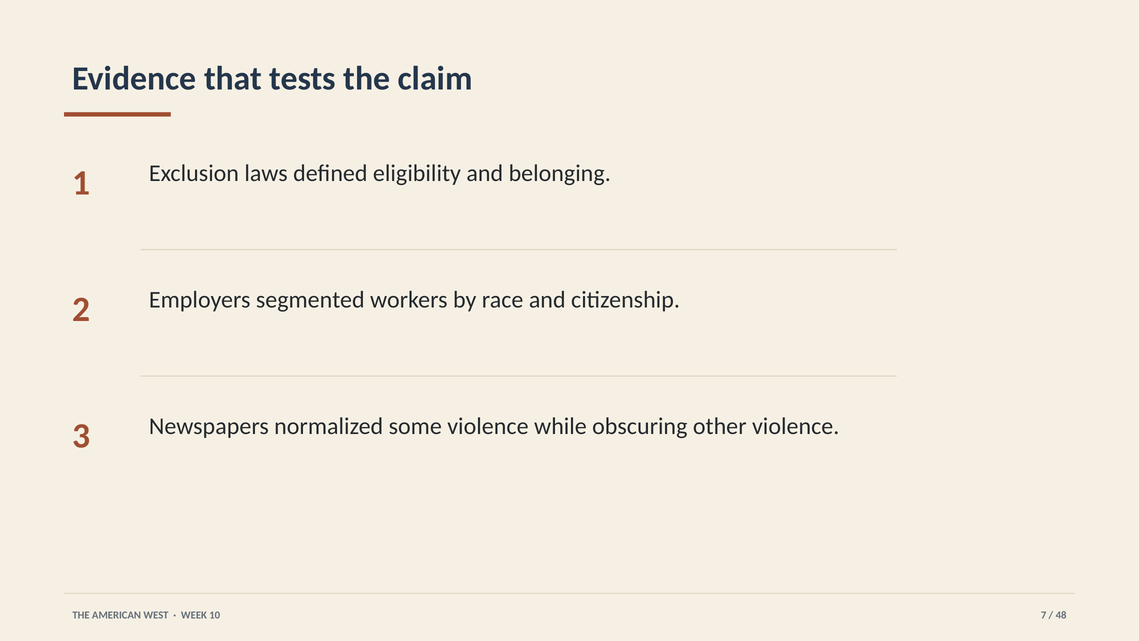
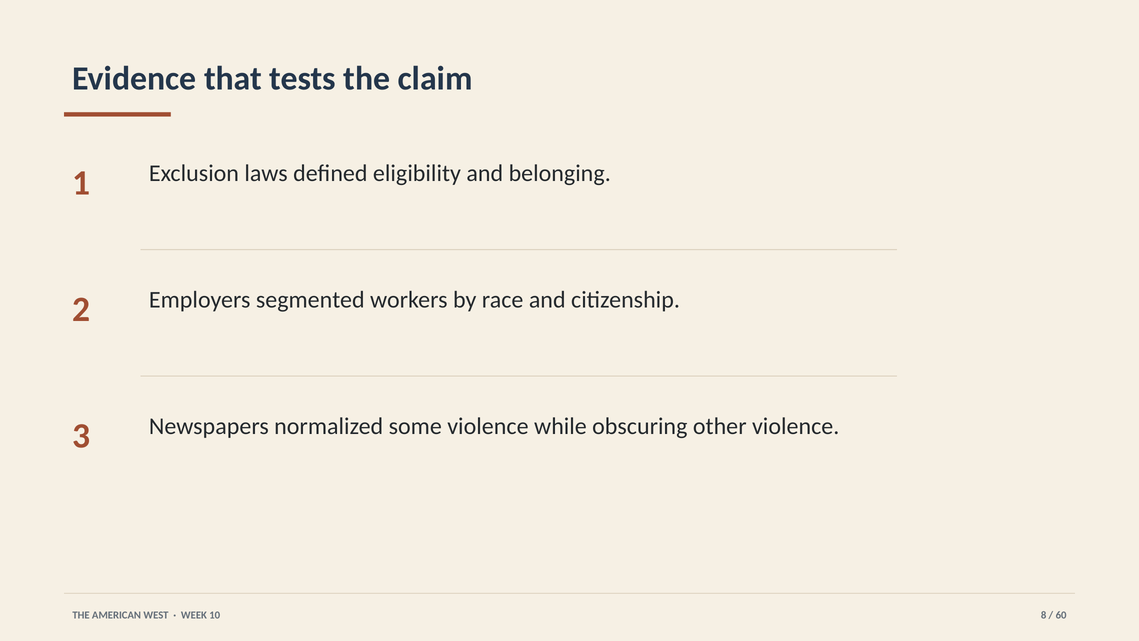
7: 7 -> 8
48: 48 -> 60
